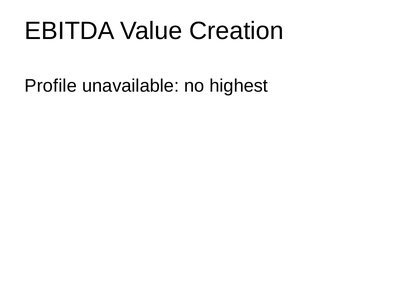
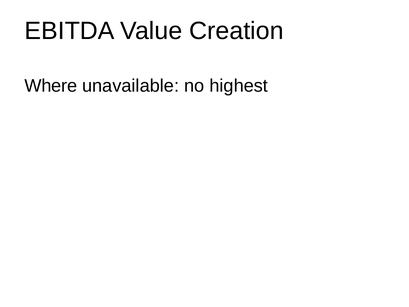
Profile: Profile -> Where
